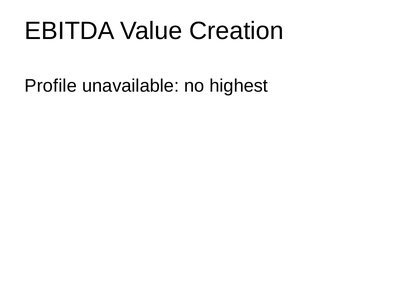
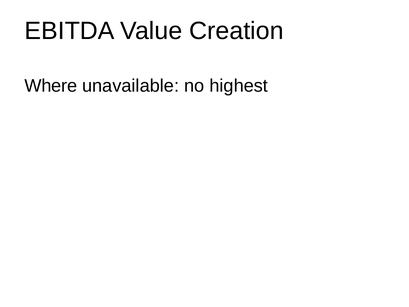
Profile: Profile -> Where
